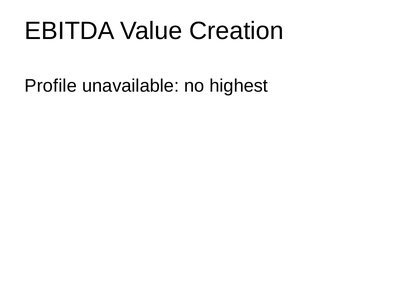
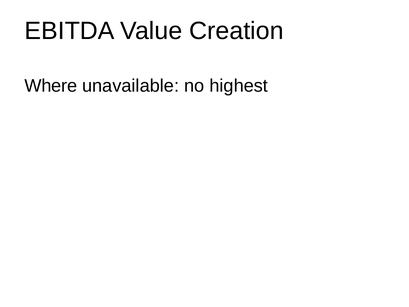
Profile: Profile -> Where
